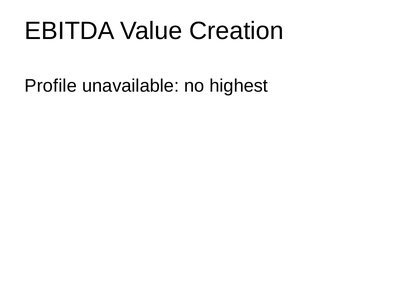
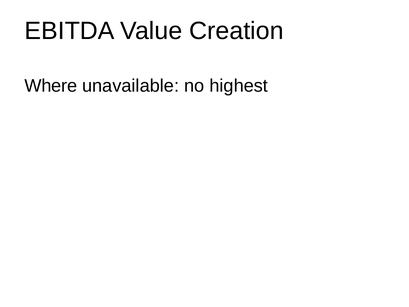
Profile: Profile -> Where
